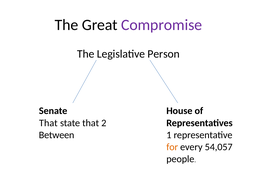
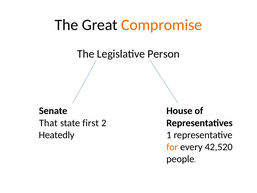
Compromise colour: purple -> orange
state that: that -> first
Between: Between -> Heatedly
54,057: 54,057 -> 42,520
